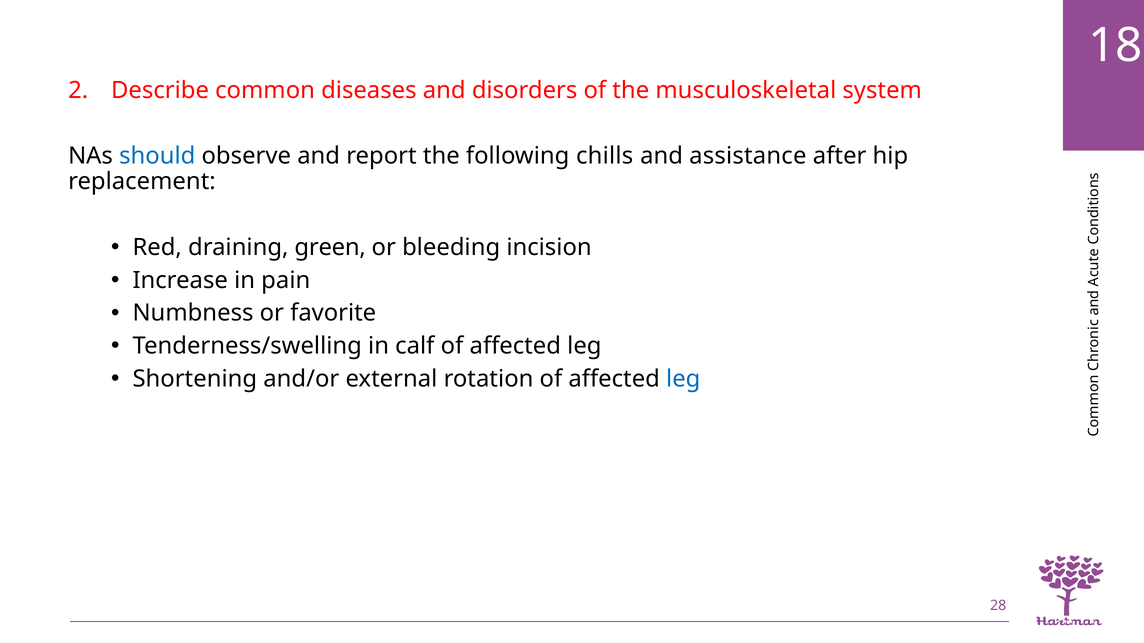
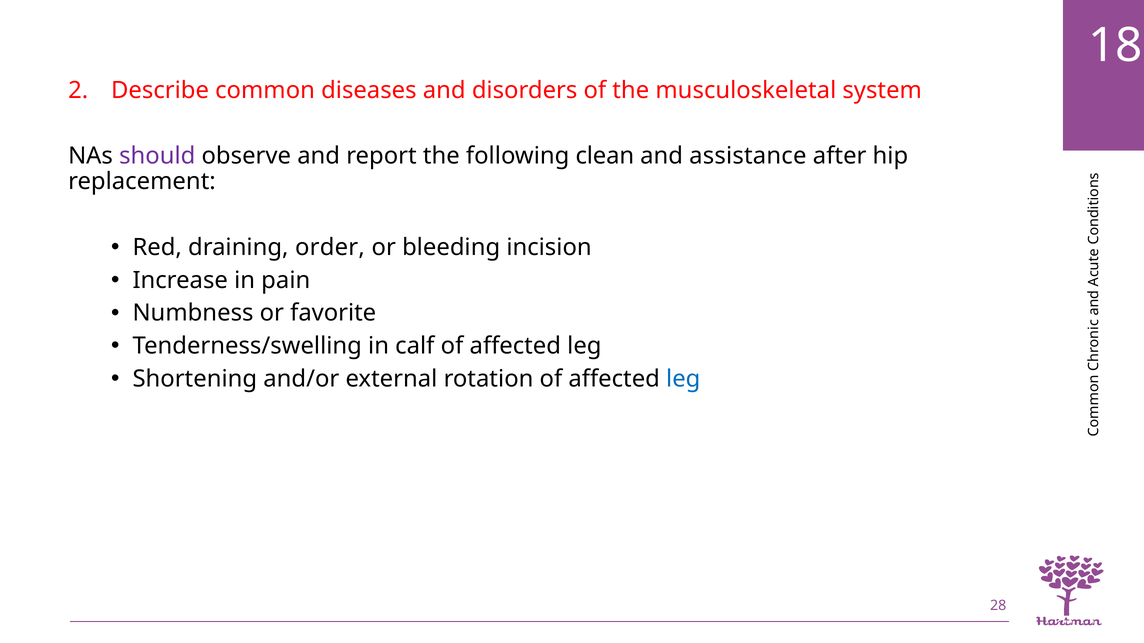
should colour: blue -> purple
chills: chills -> clean
green: green -> order
